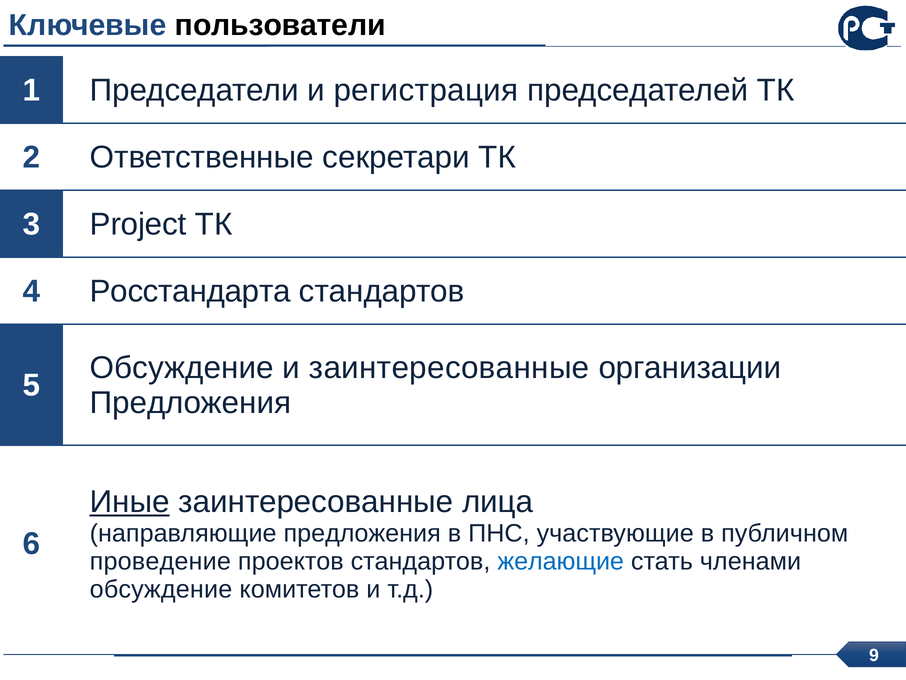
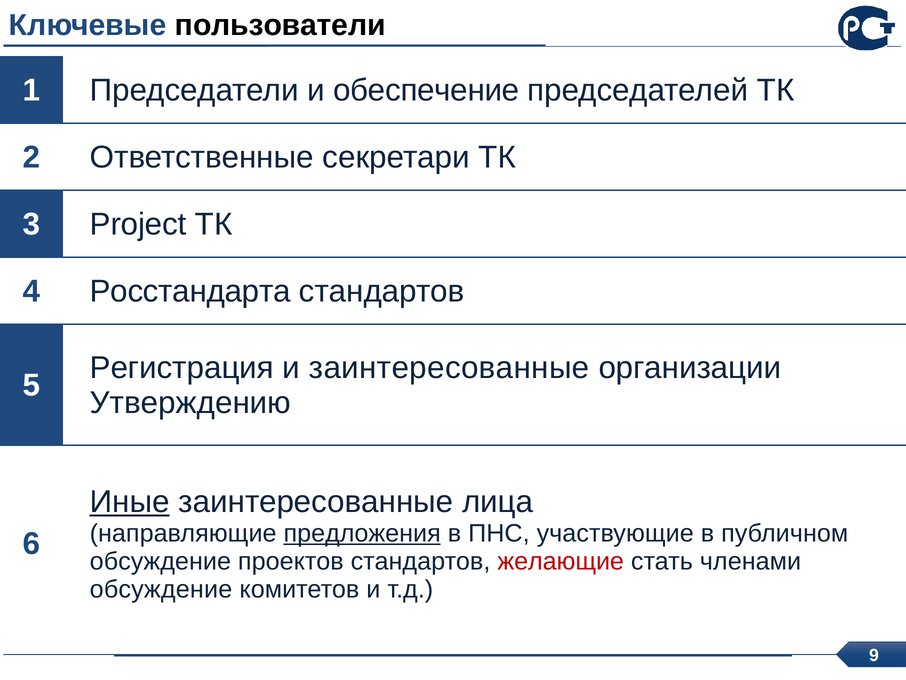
регистрация: регистрация -> обеспечение
Обсуждение at (182, 367): Обсуждение -> Регистрация
Предложения at (190, 402): Предложения -> Утверждению
предложения at (362, 533) underline: none -> present
проведение at (160, 561): проведение -> обсуждение
желающие colour: blue -> red
